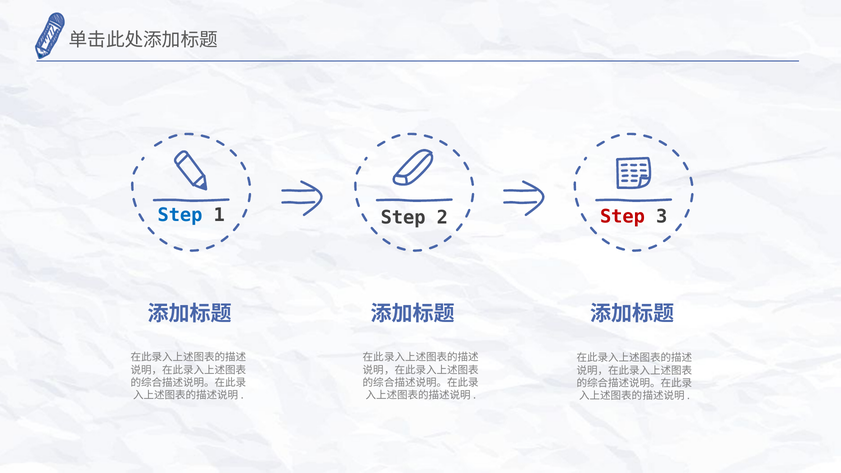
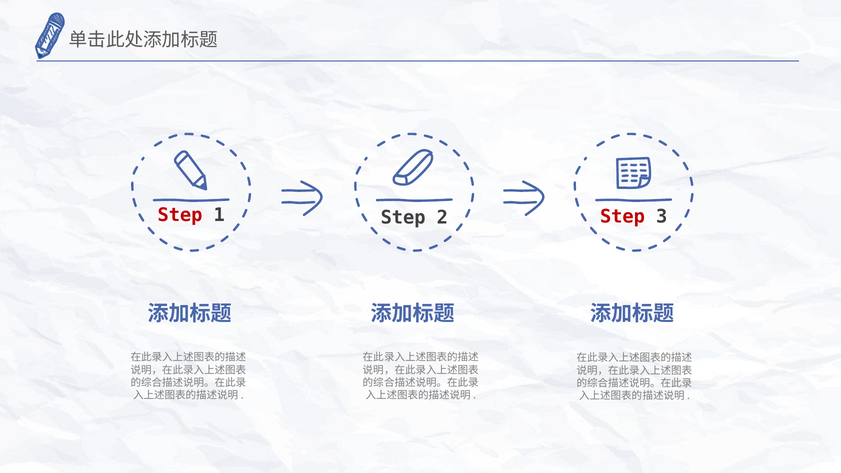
Step at (180, 215) colour: blue -> red
